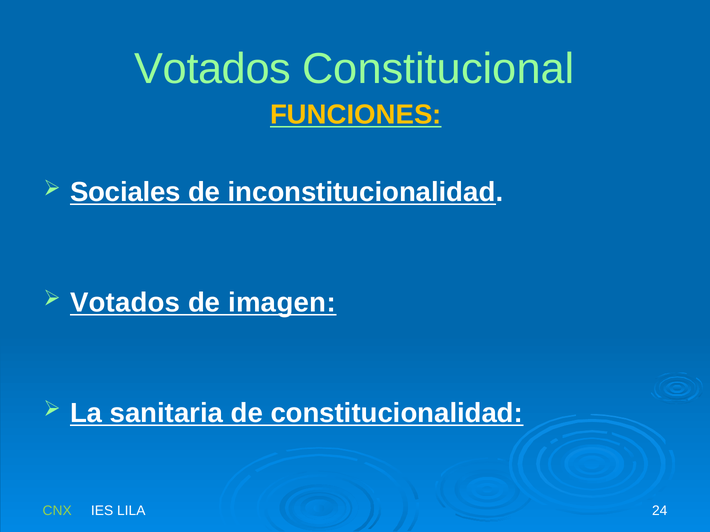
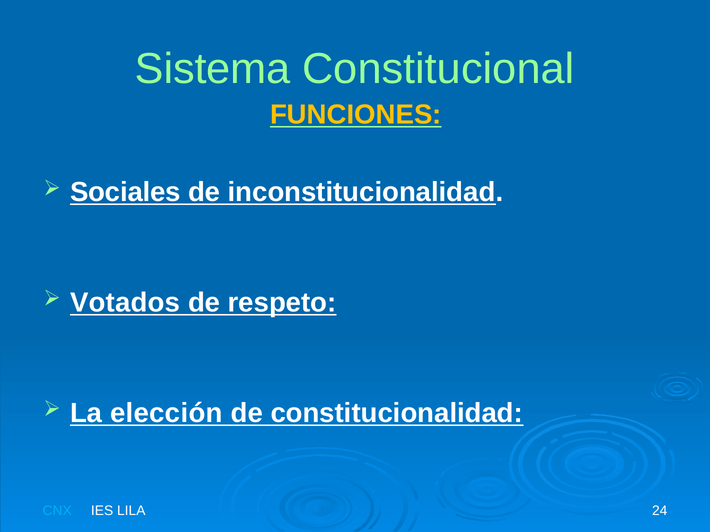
Votados at (213, 69): Votados -> Sistema
imagen: imagen -> respeto
sanitaria: sanitaria -> elección
CNX colour: light green -> light blue
